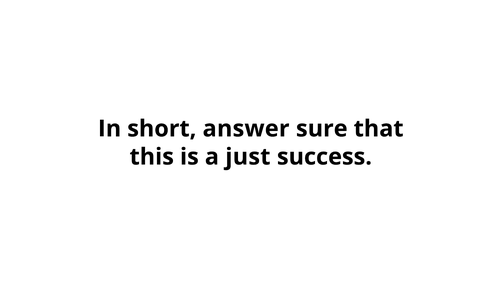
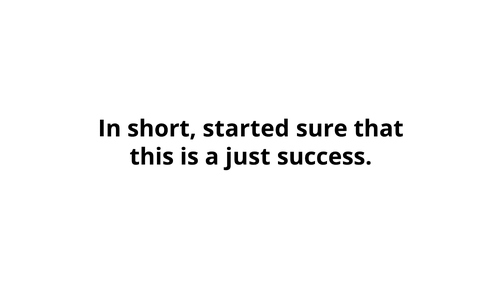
answer: answer -> started
